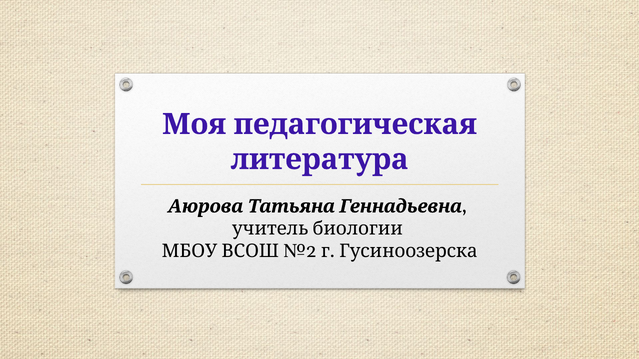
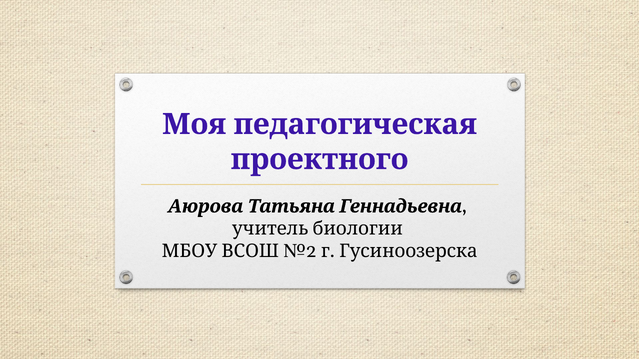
литература: литература -> проектного
